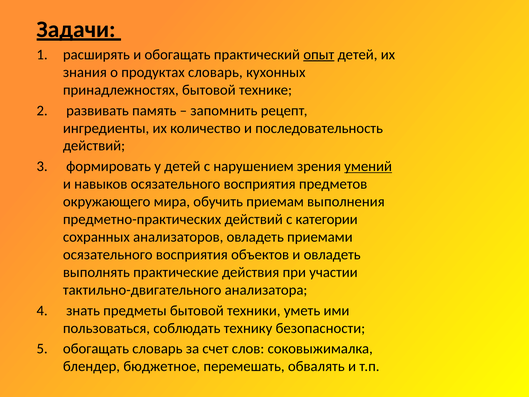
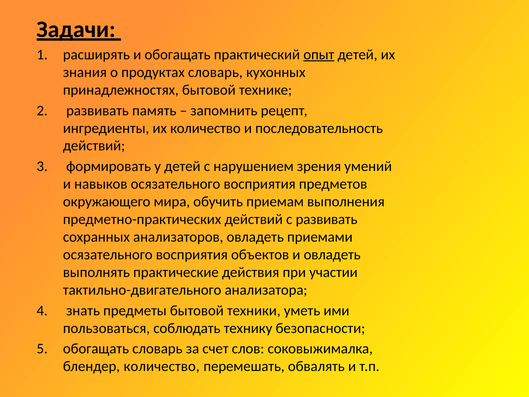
умений underline: present -> none
с категории: категории -> развивать
блендер бюджетное: бюджетное -> количество
